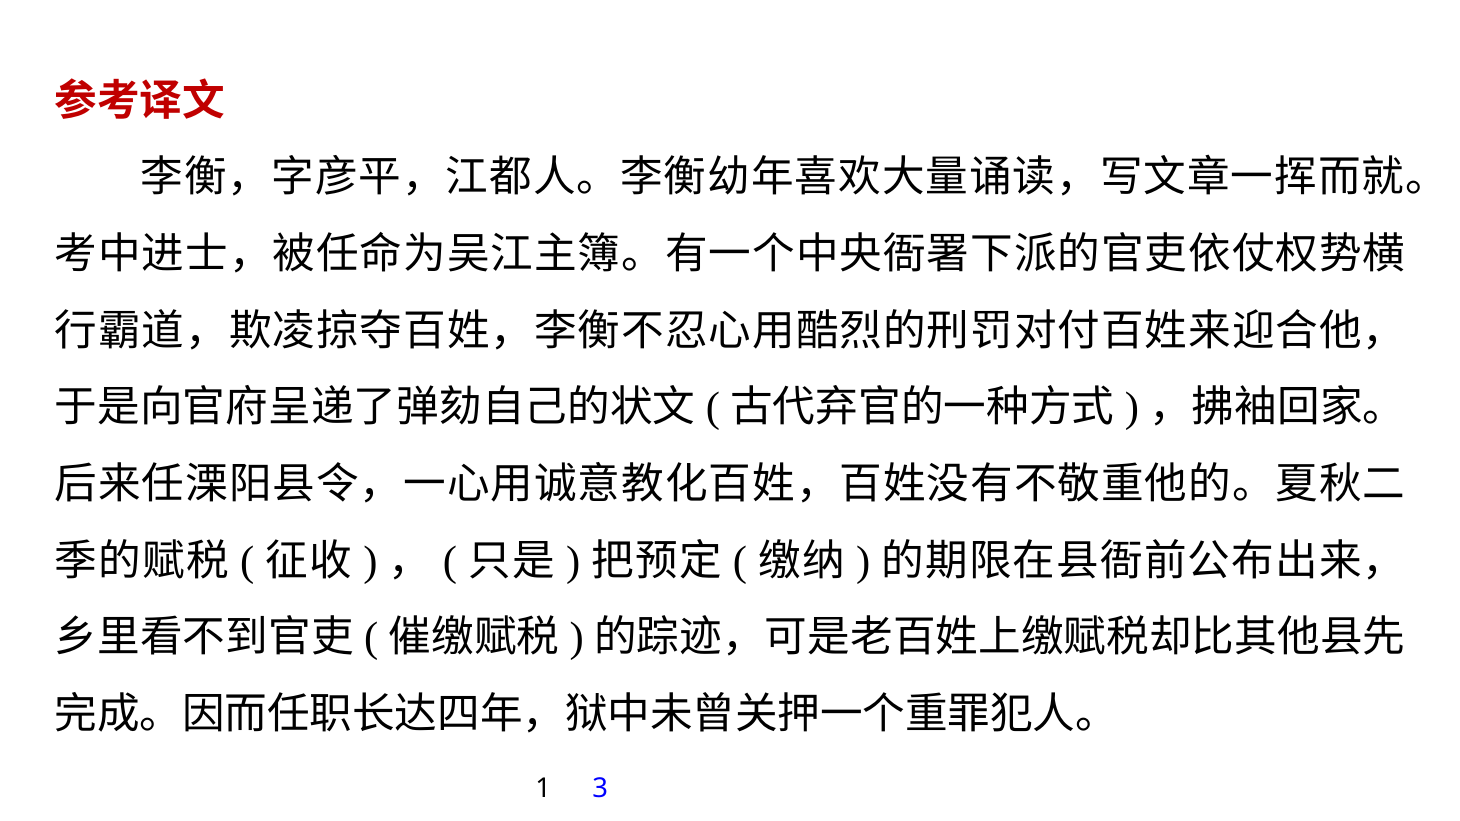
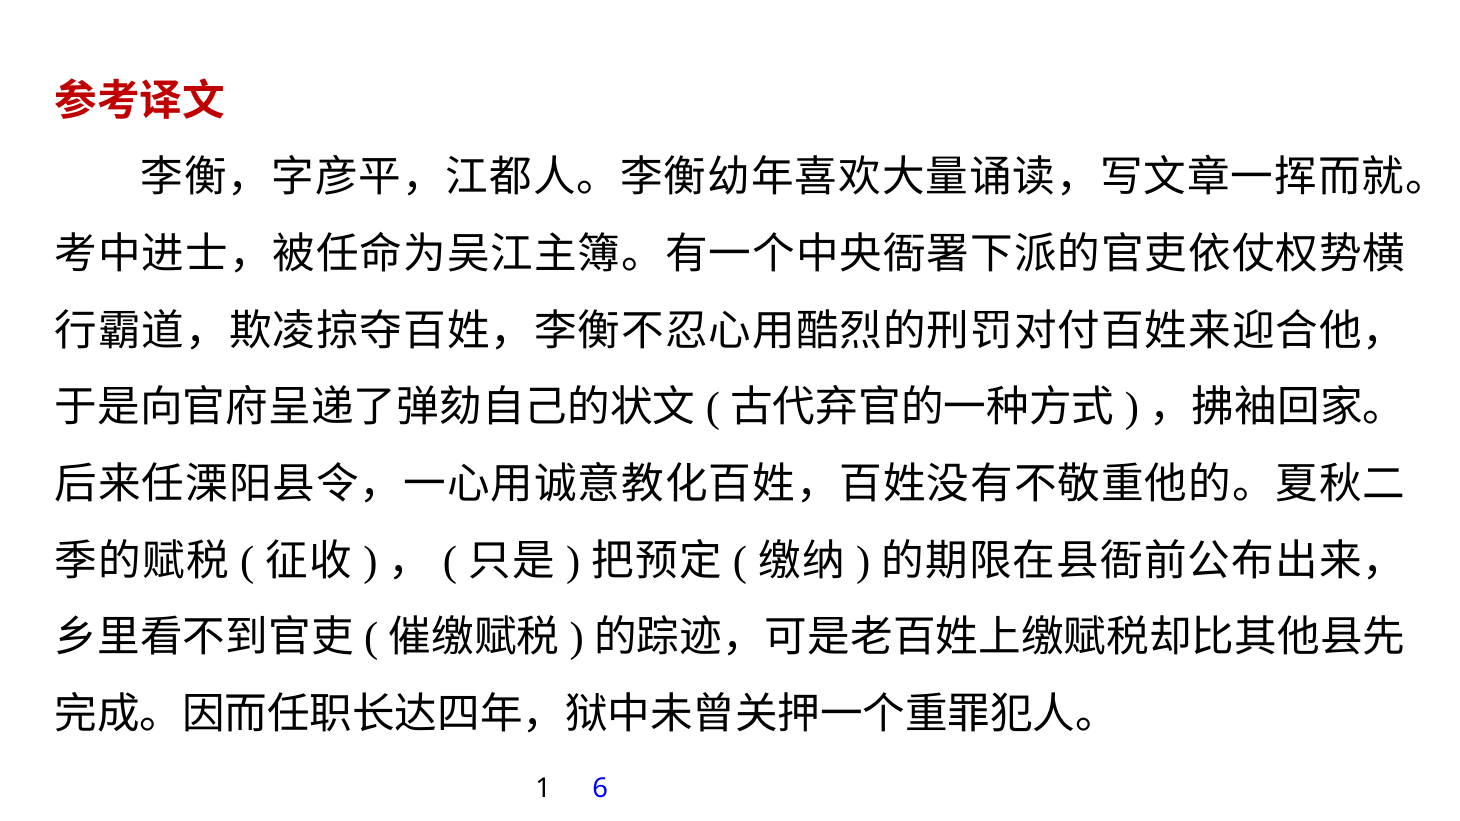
3: 3 -> 6
